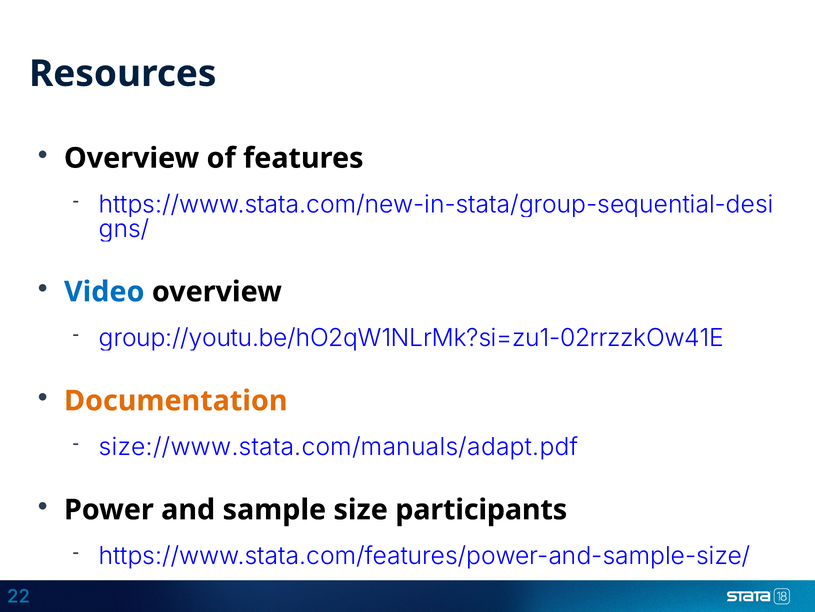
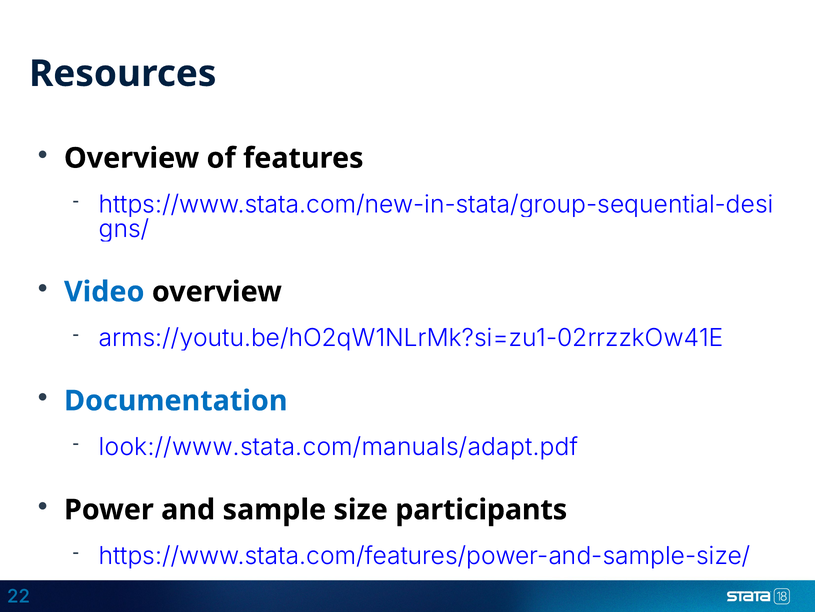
group://youtu.be/hO2qW1NLrMk?si=zu1-02rrzzkOw41E: group://youtu.be/hO2qW1NLrMk?si=zu1-02rrzzkOw41E -> arms://youtu.be/hO2qW1NLrMk?si=zu1-02rrzzkOw41E
Documentation colour: orange -> blue
size://www.stata.com/manuals/adapt.pdf: size://www.stata.com/manuals/adapt.pdf -> look://www.stata.com/manuals/adapt.pdf
